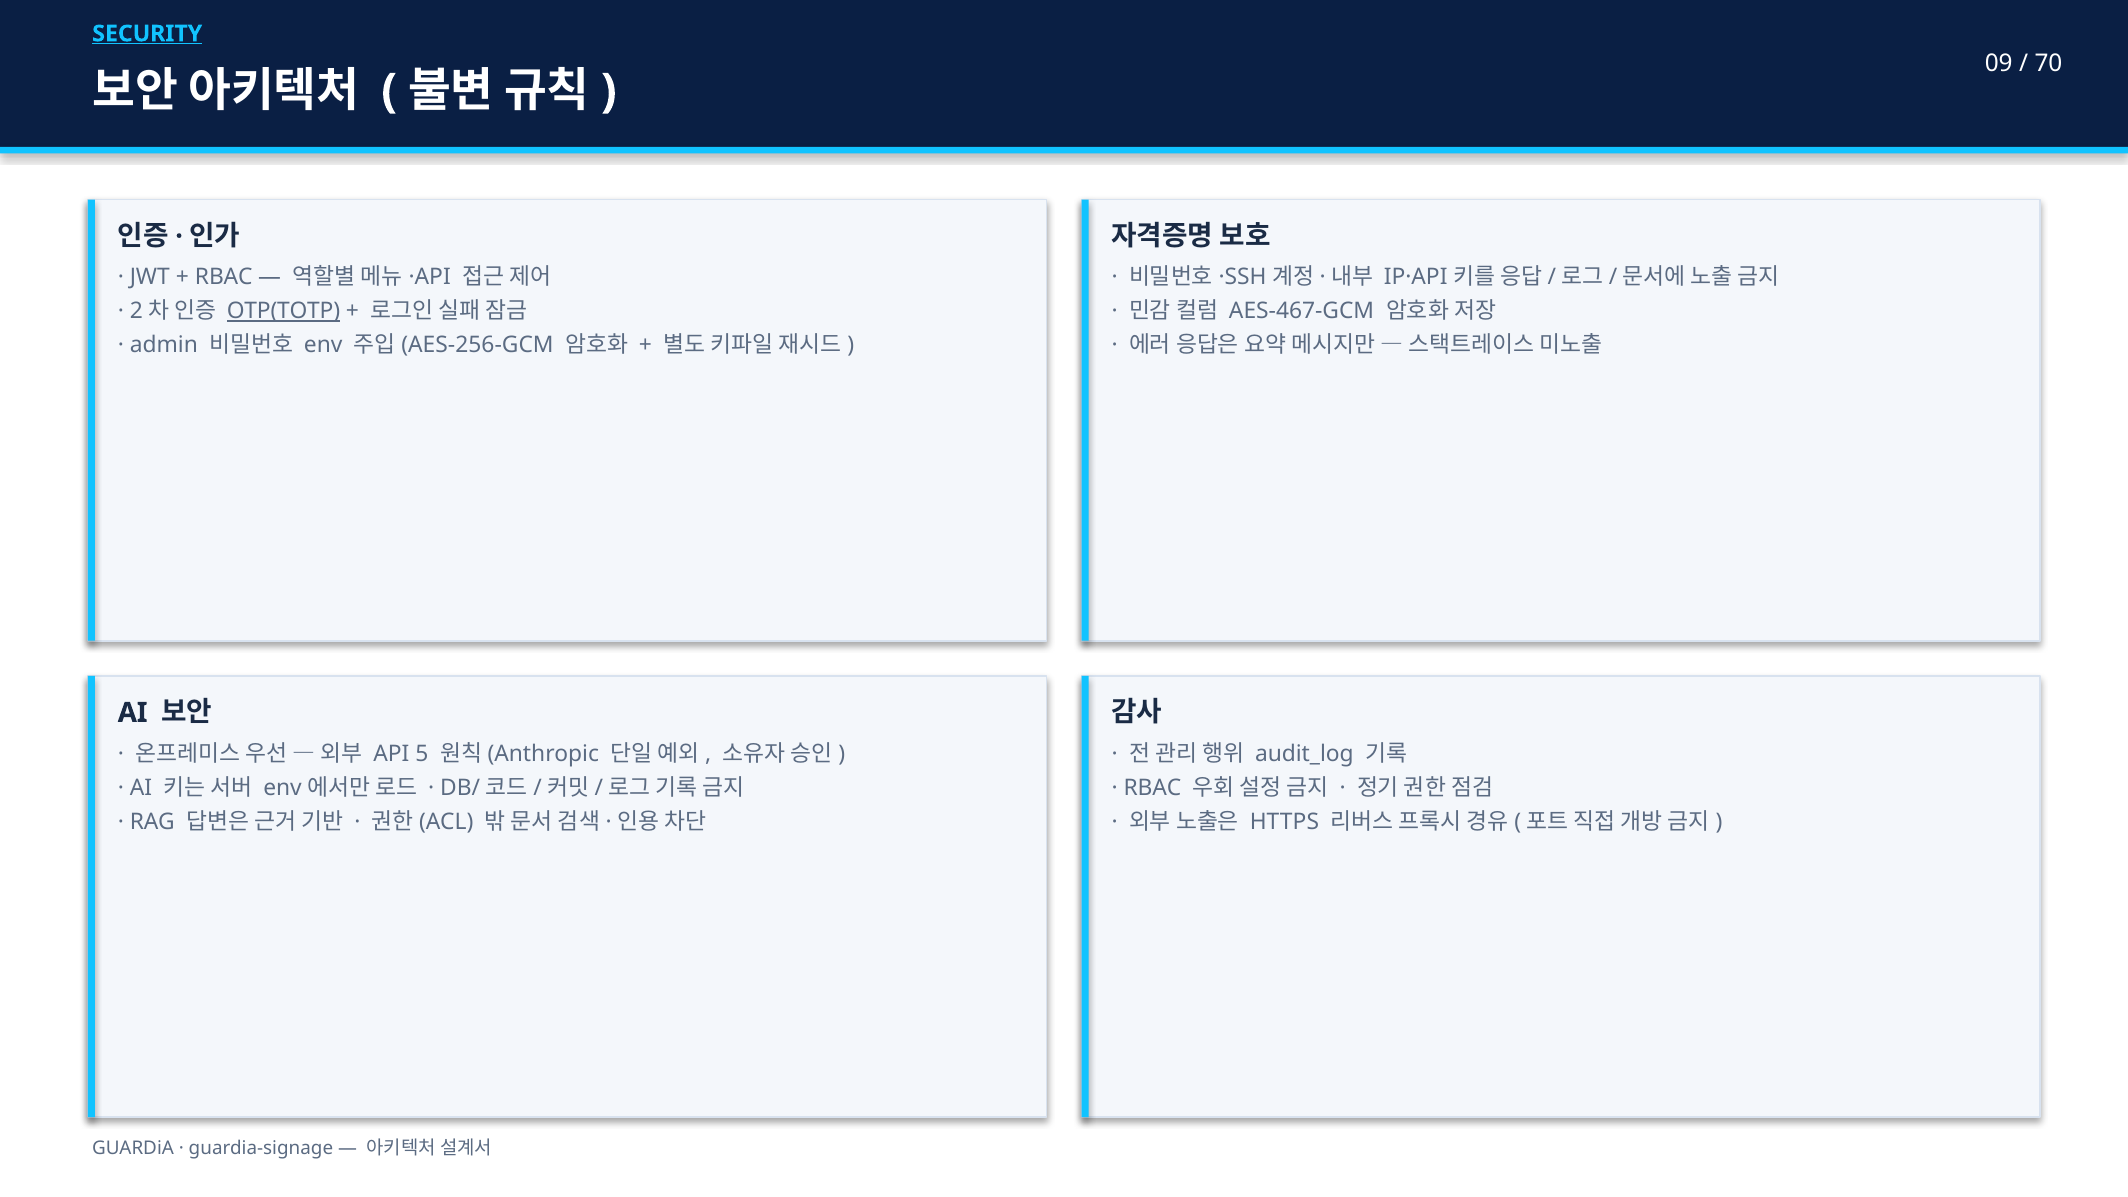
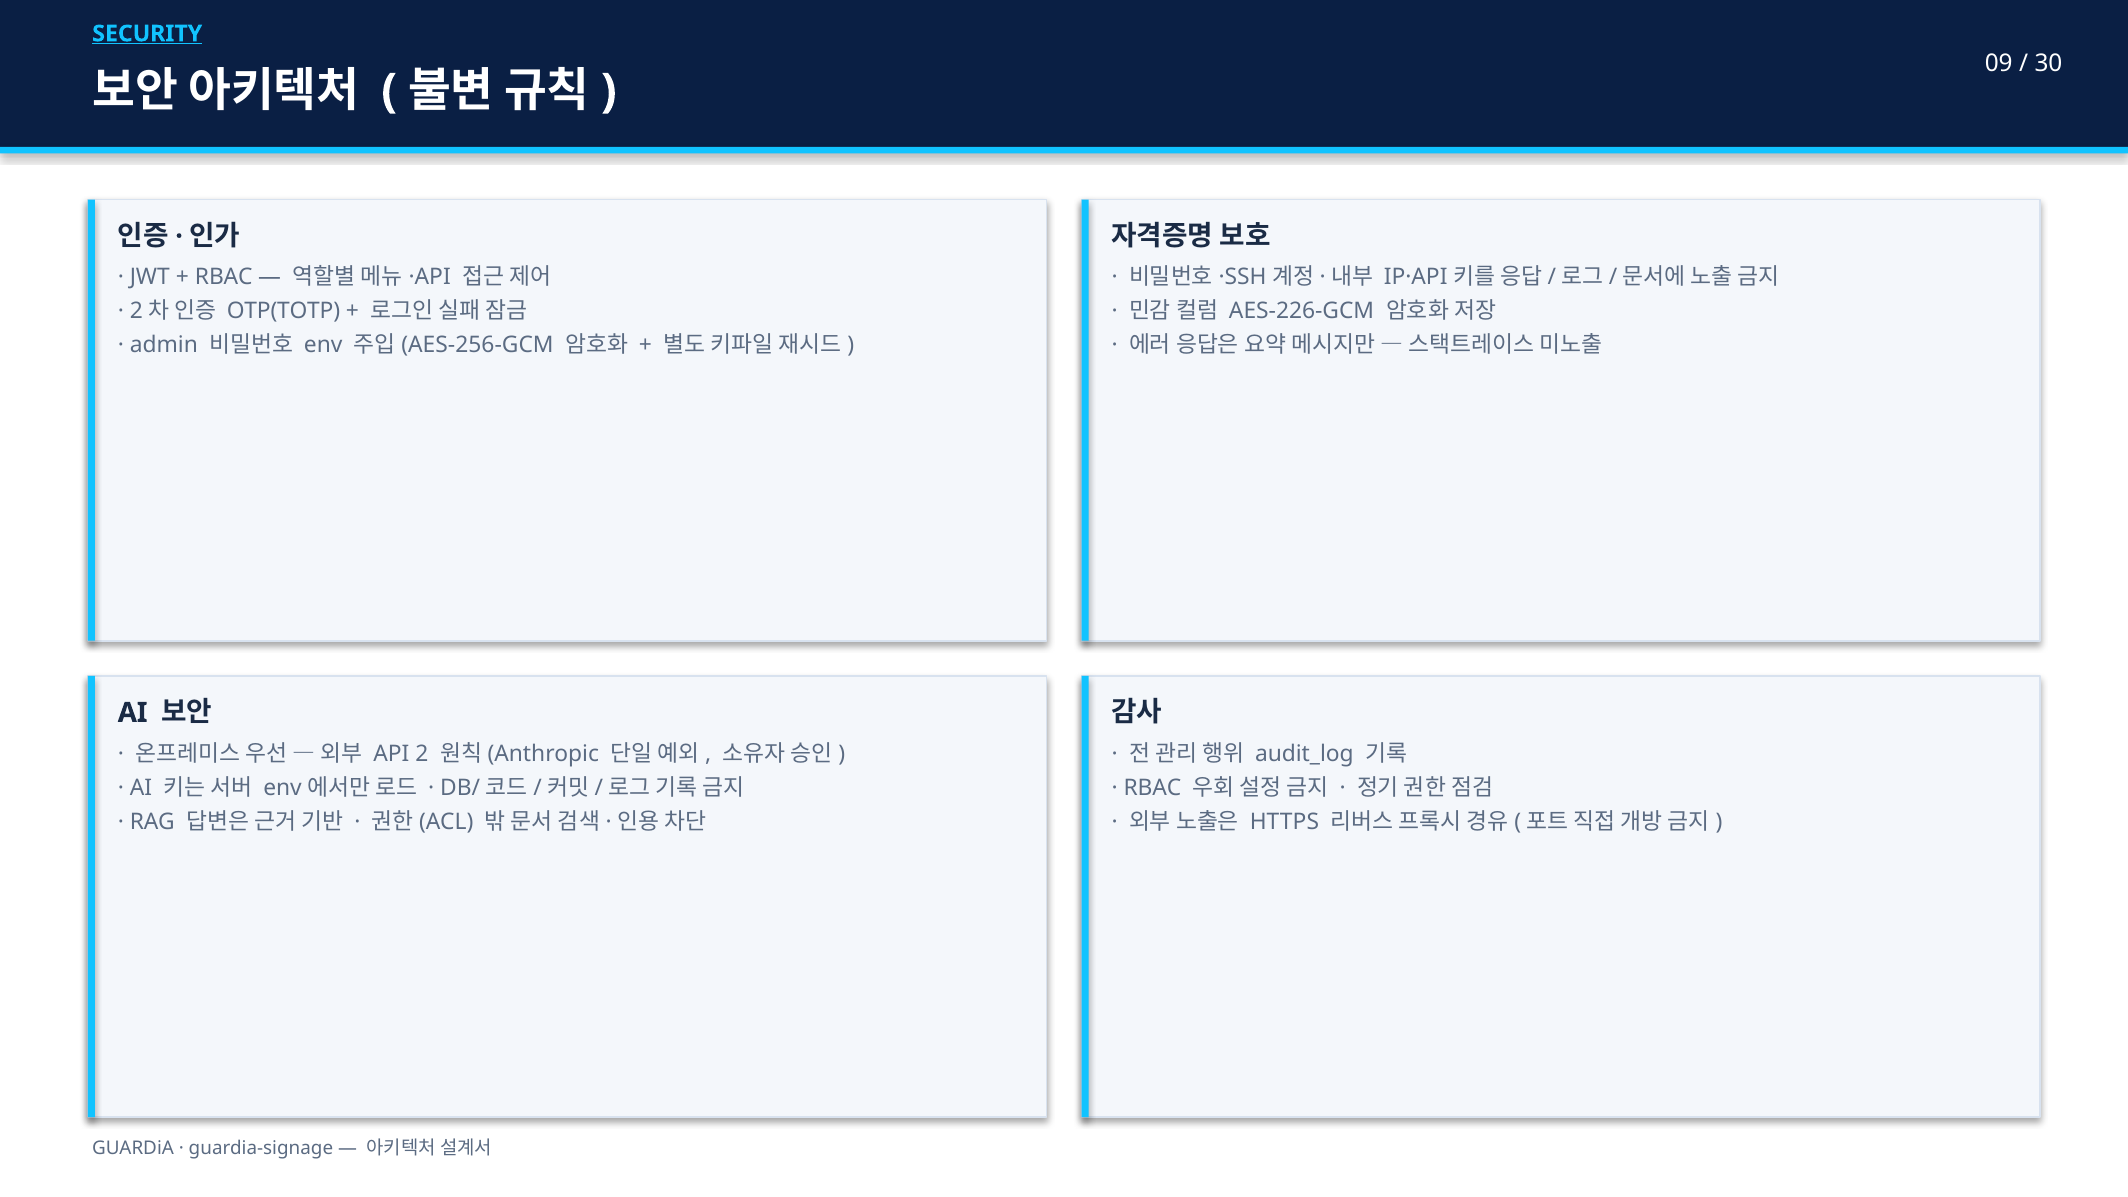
70: 70 -> 30
OTP(TOTP underline: present -> none
AES-467-GCM: AES-467-GCM -> AES-226-GCM
5: 5 -> 2
